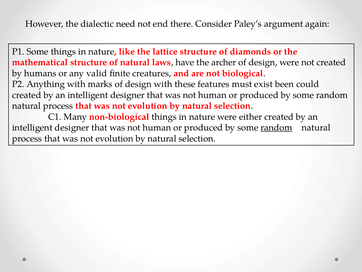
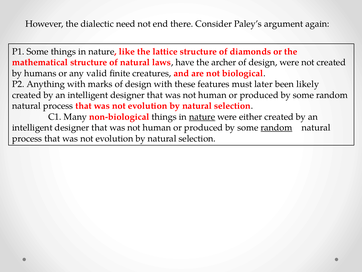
exist: exist -> later
could: could -> likely
nature at (202, 117) underline: none -> present
